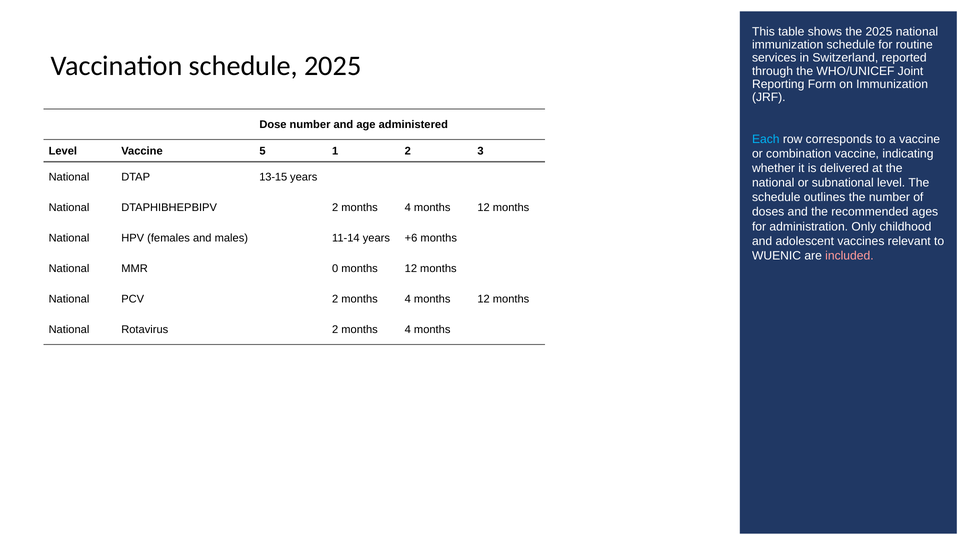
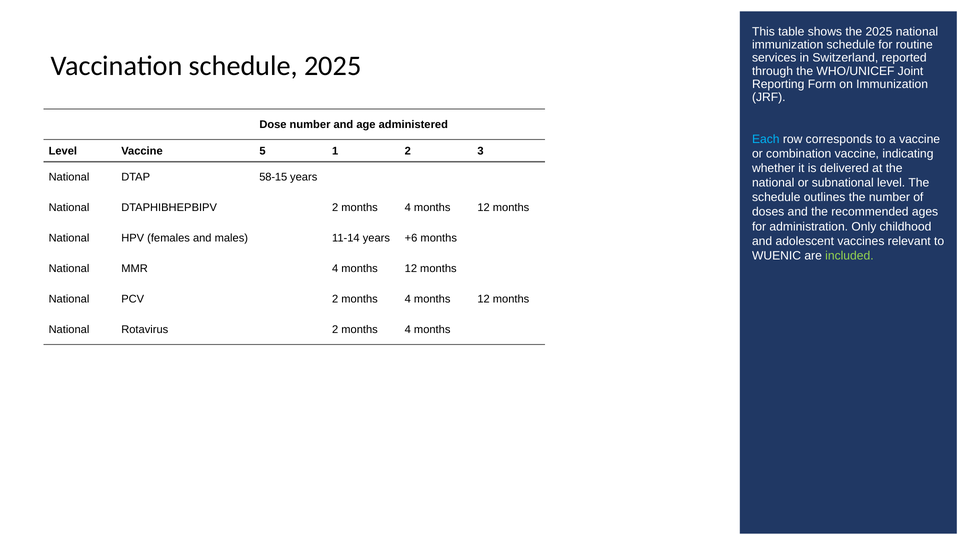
13-15: 13-15 -> 58-15
included colour: pink -> light green
MMR 0: 0 -> 4
